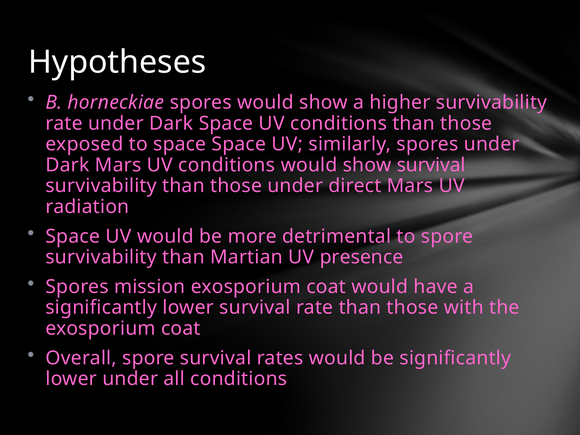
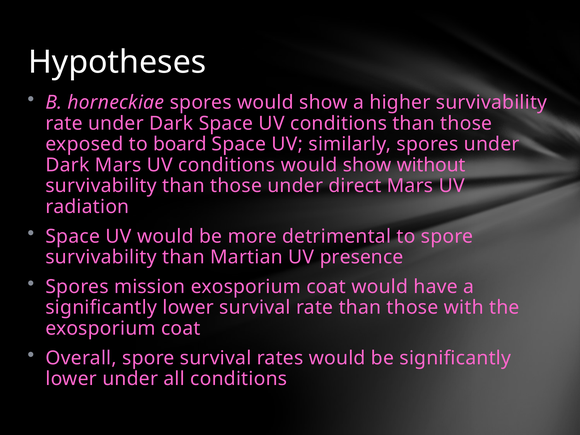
to space: space -> board
show survival: survival -> without
